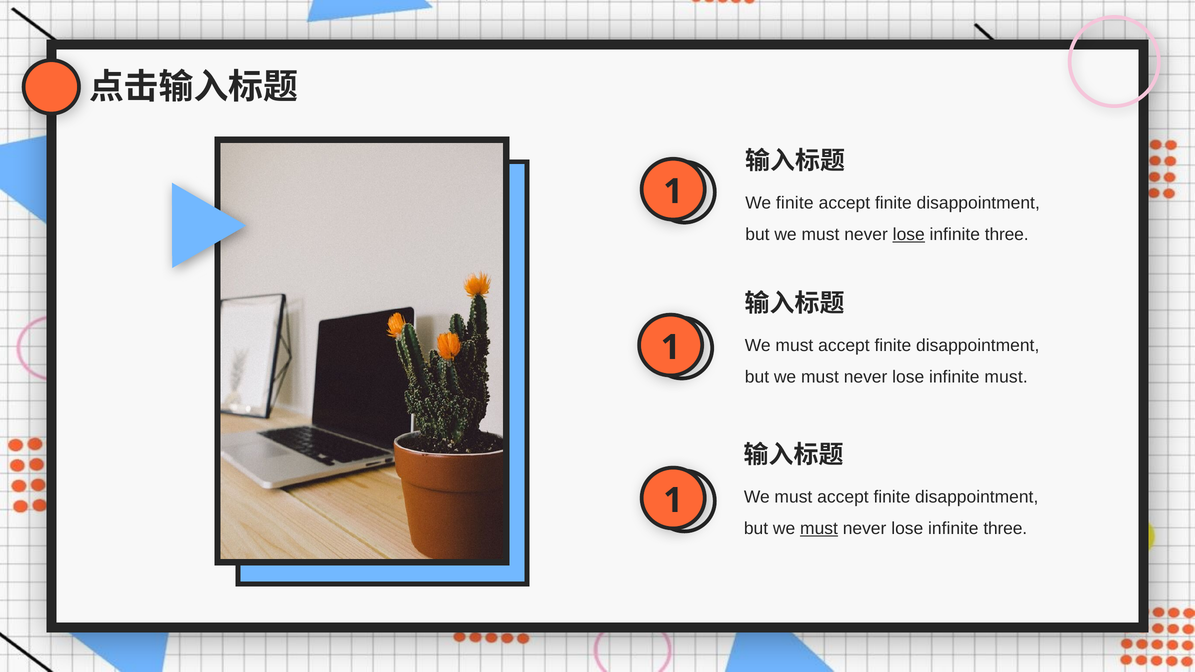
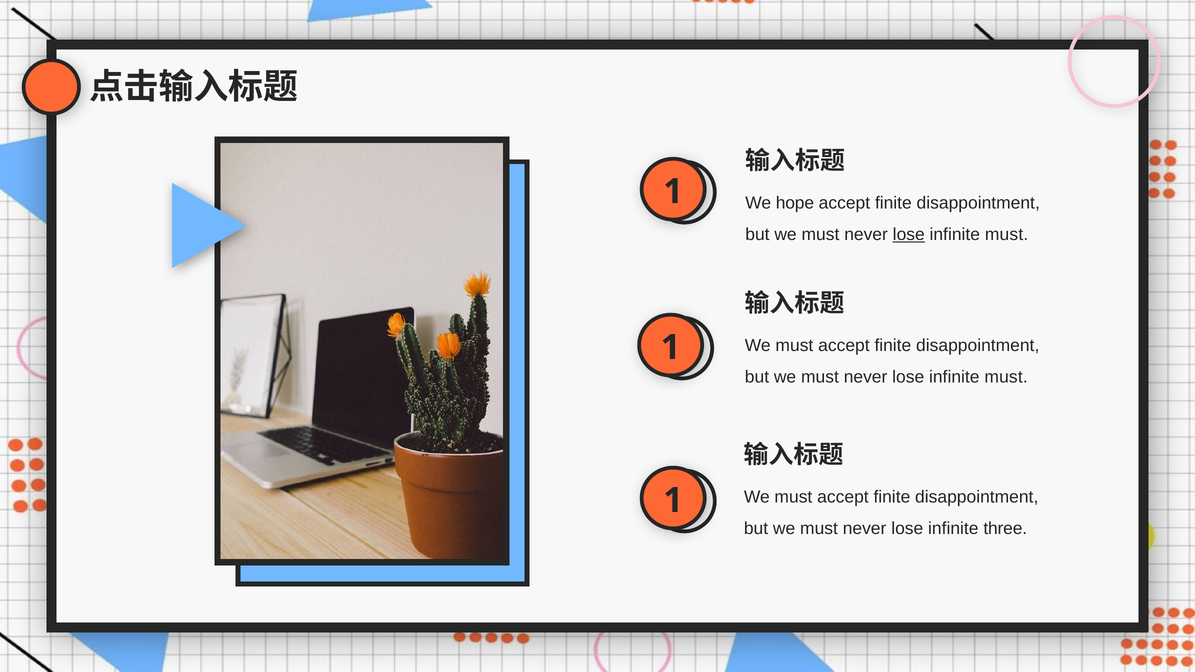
We finite: finite -> hope
three at (1007, 234): three -> must
must at (819, 529) underline: present -> none
